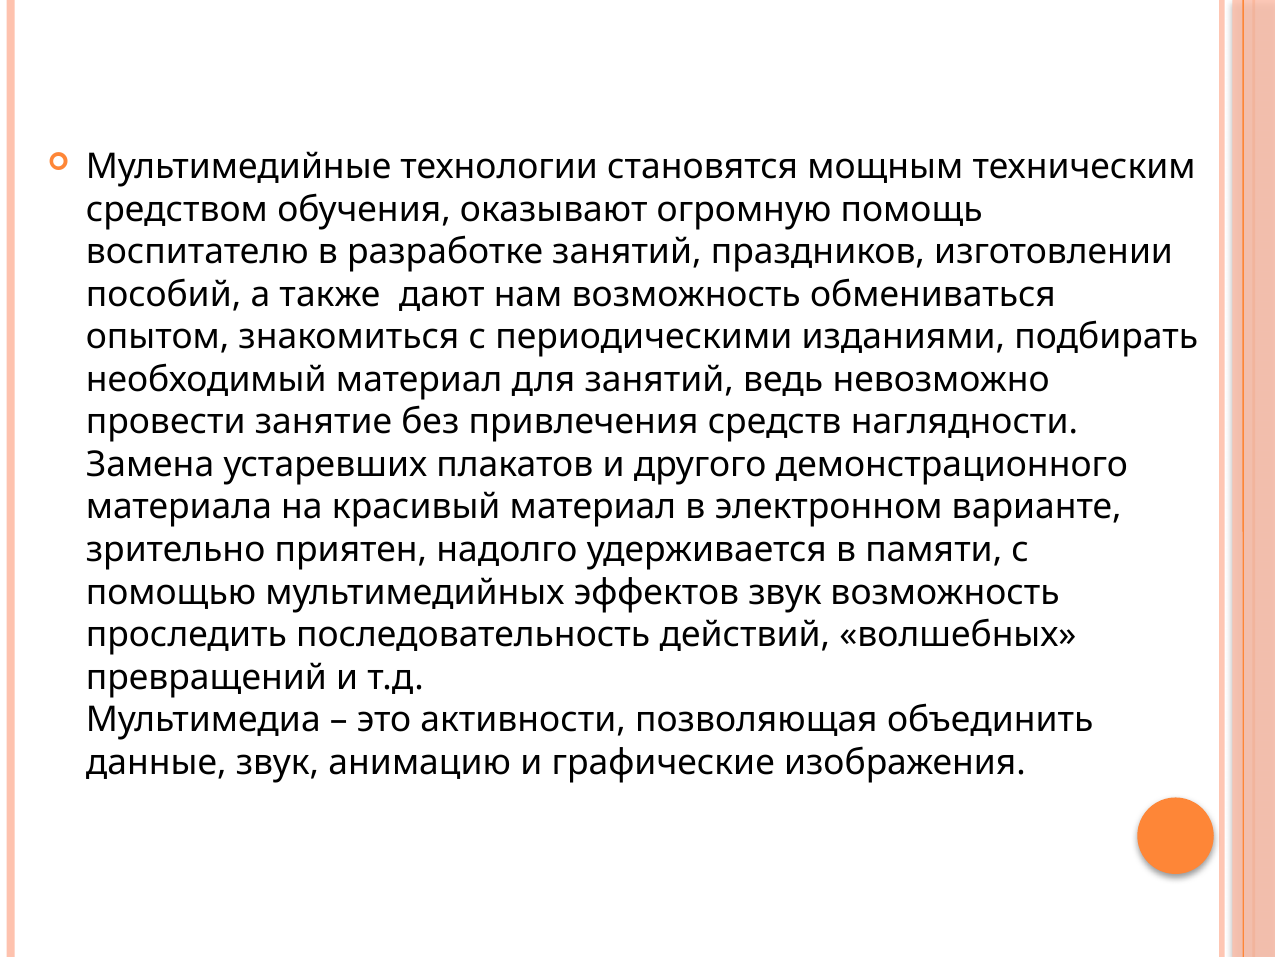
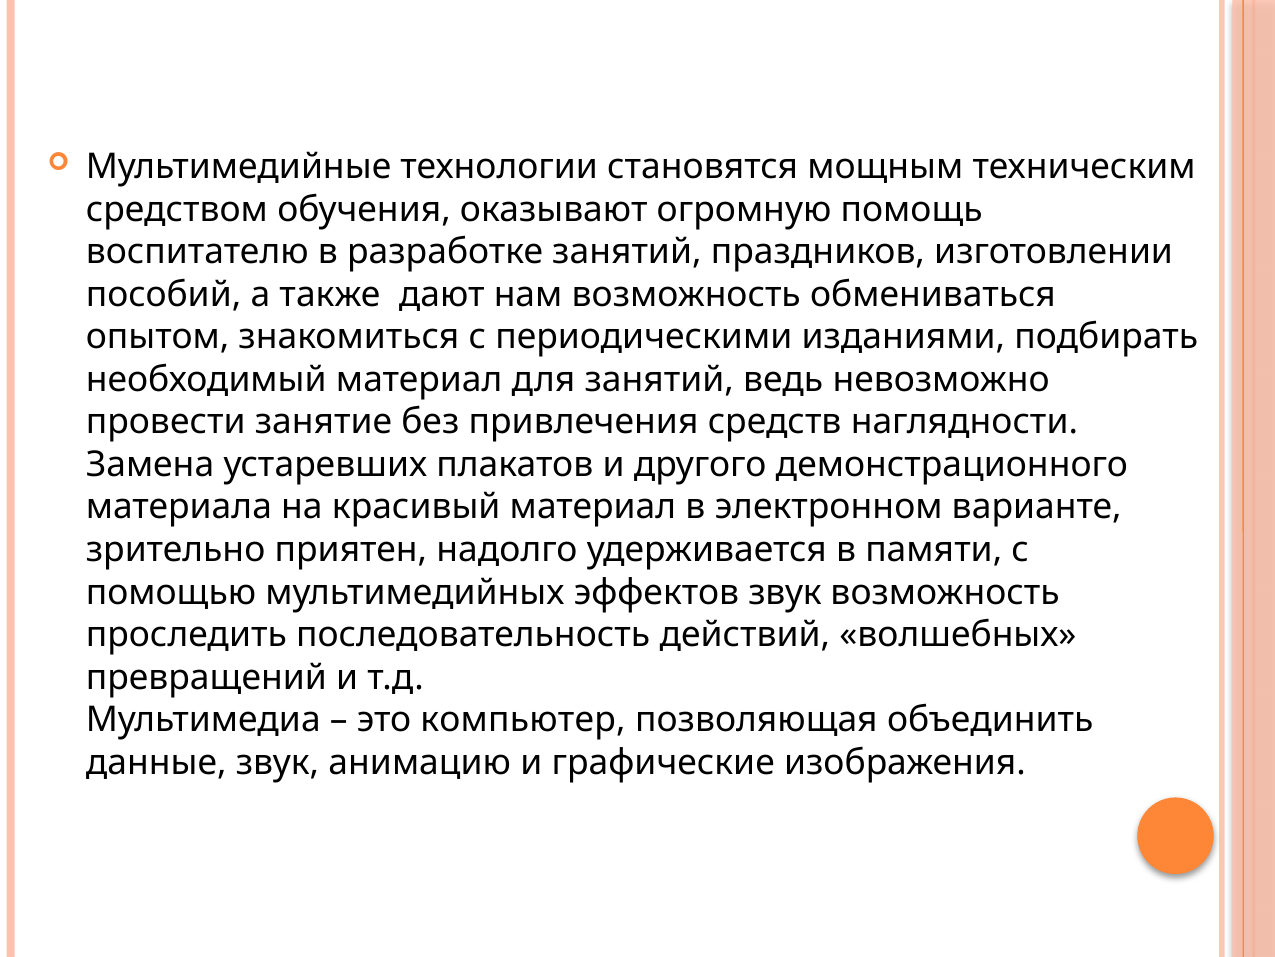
активности: активности -> компьютер
